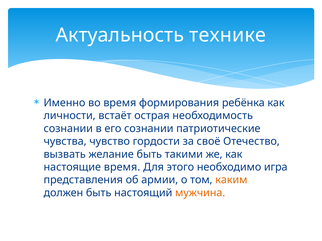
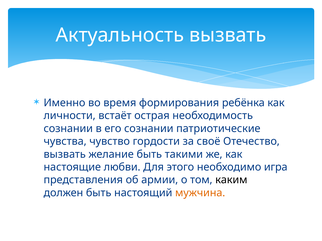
Актуальность технике: технике -> вызвать
настоящие время: время -> любви
каким colour: orange -> black
